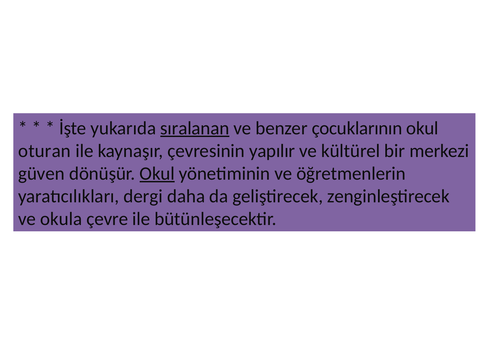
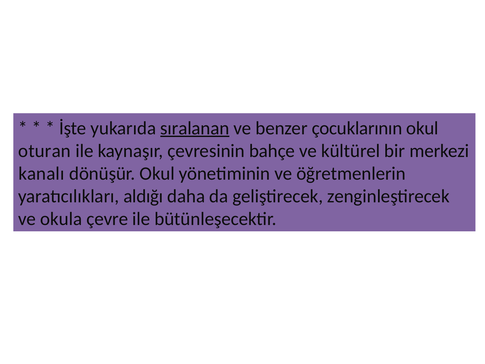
yapılır: yapılır -> bahçe
güven: güven -> kanalı
Okul at (157, 173) underline: present -> none
dergi: dergi -> aldığı
